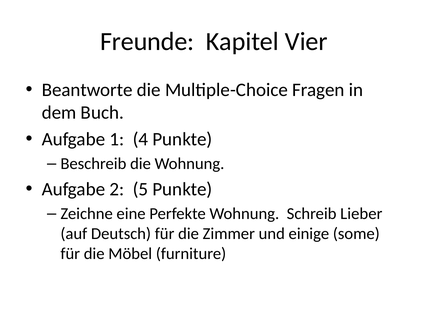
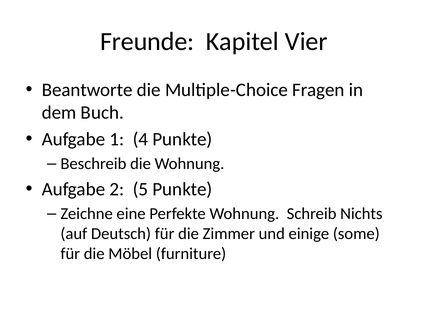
Lieber: Lieber -> Nichts
